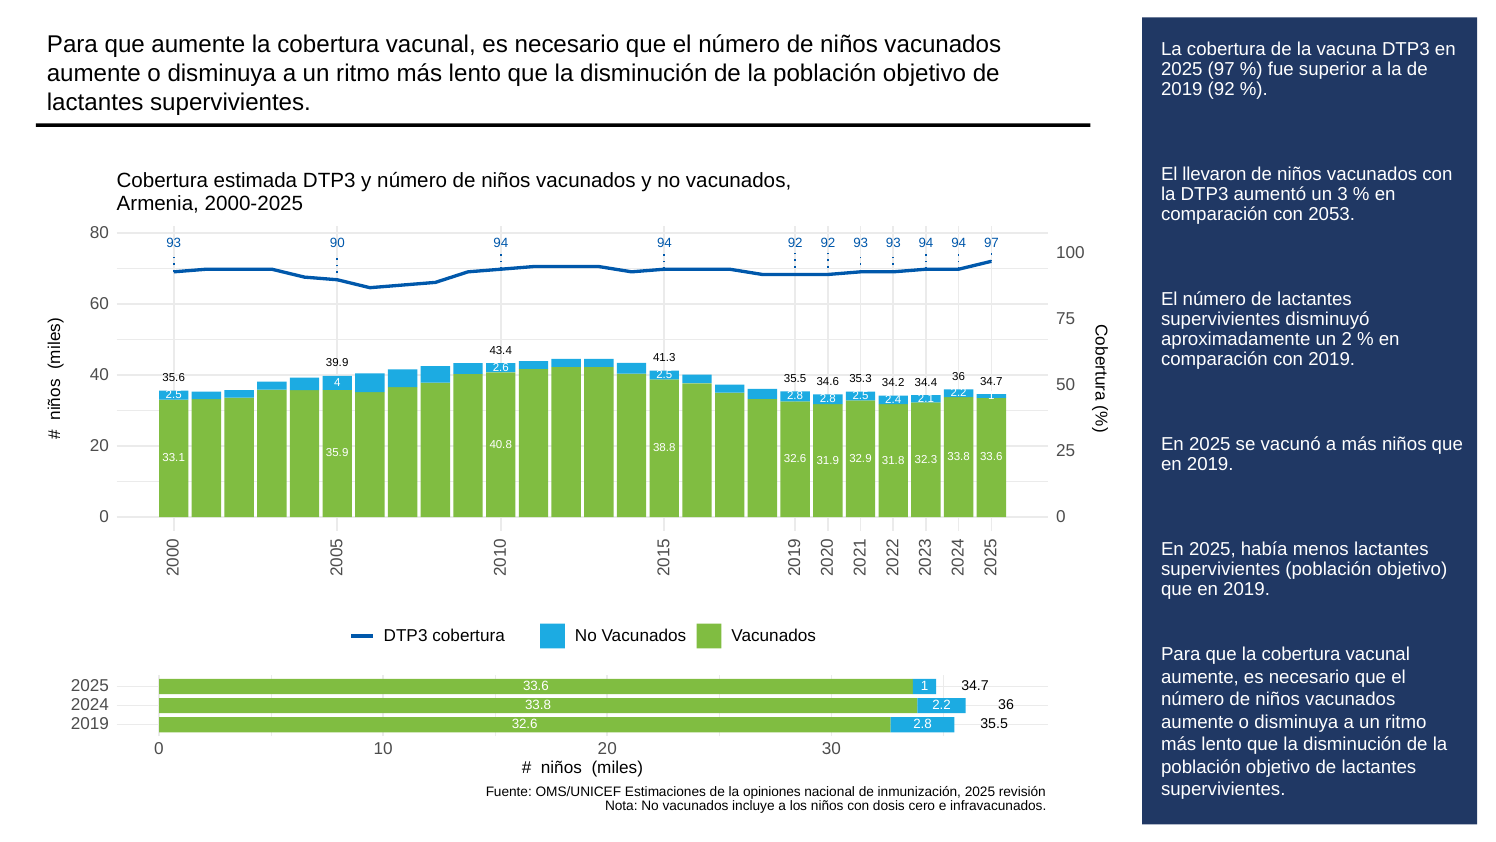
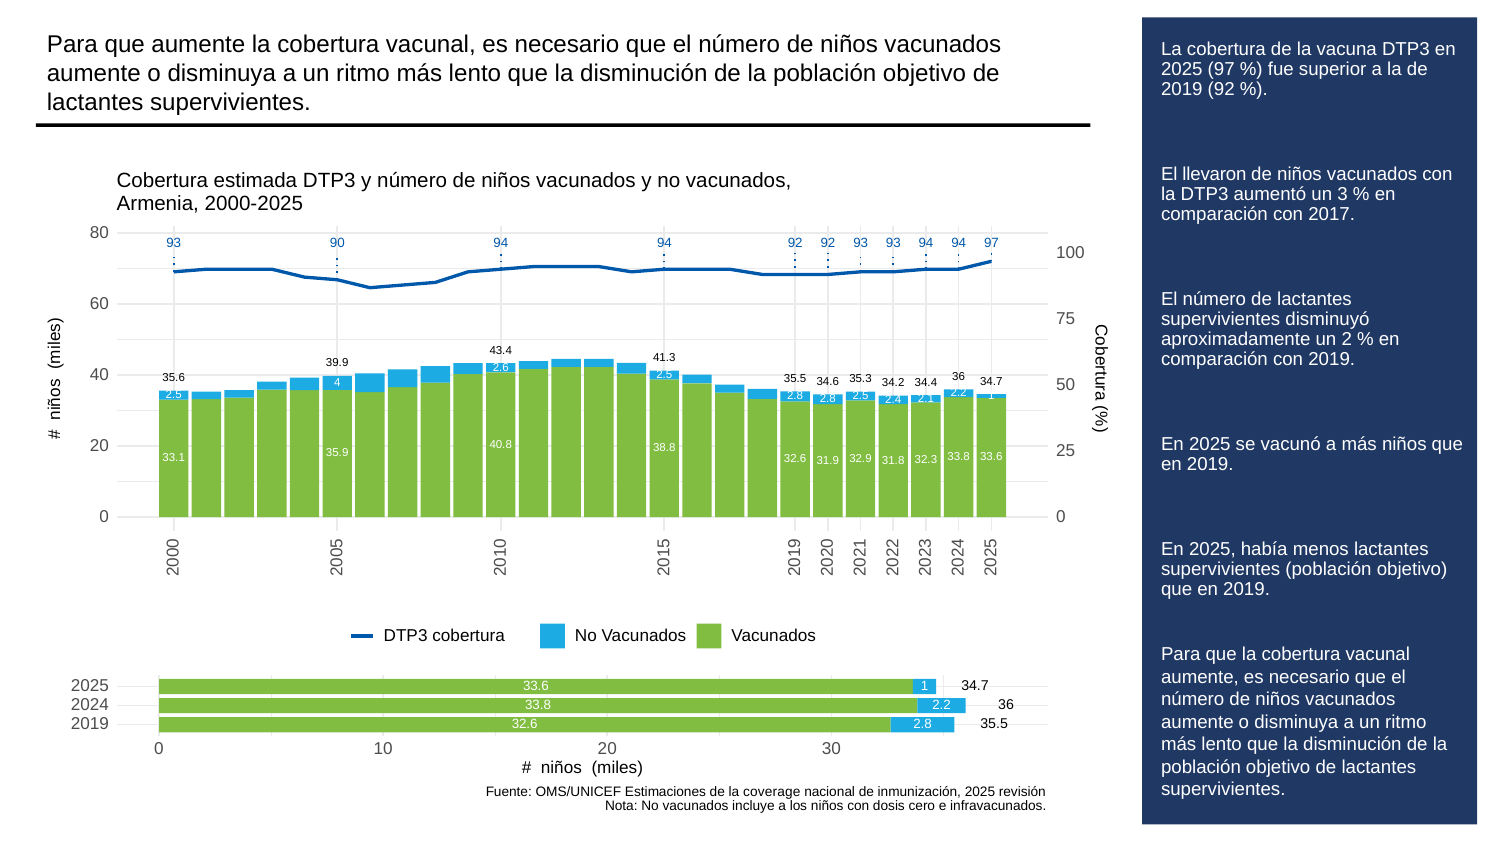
2053: 2053 -> 2017
opiniones: opiniones -> coverage
